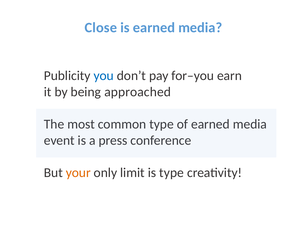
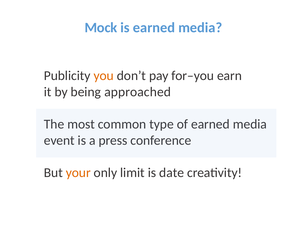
Close: Close -> Mock
you colour: blue -> orange
is type: type -> date
